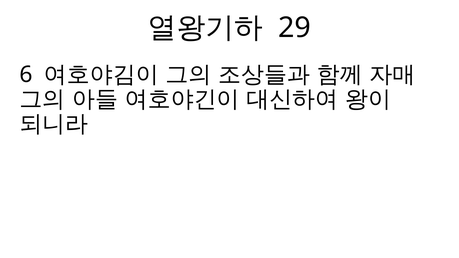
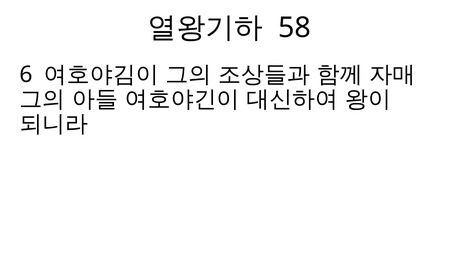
29: 29 -> 58
